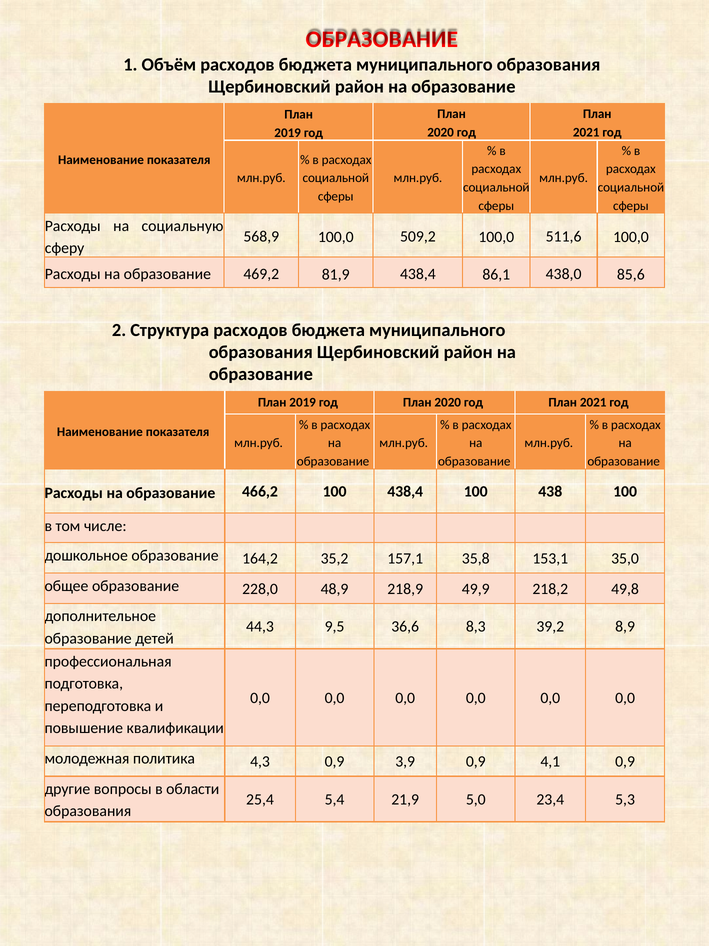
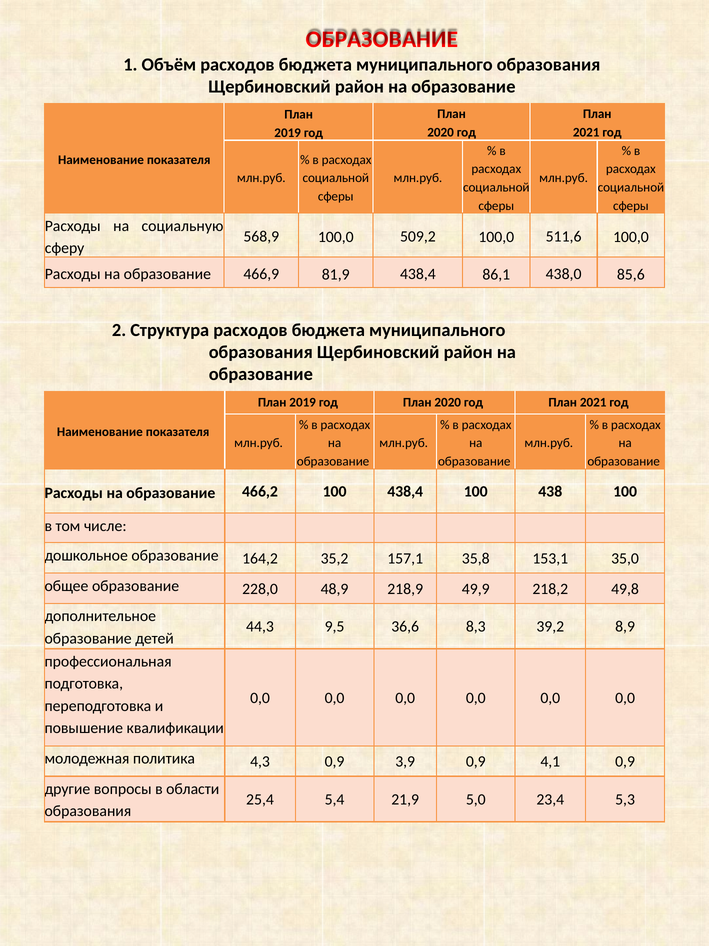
469,2: 469,2 -> 466,9
